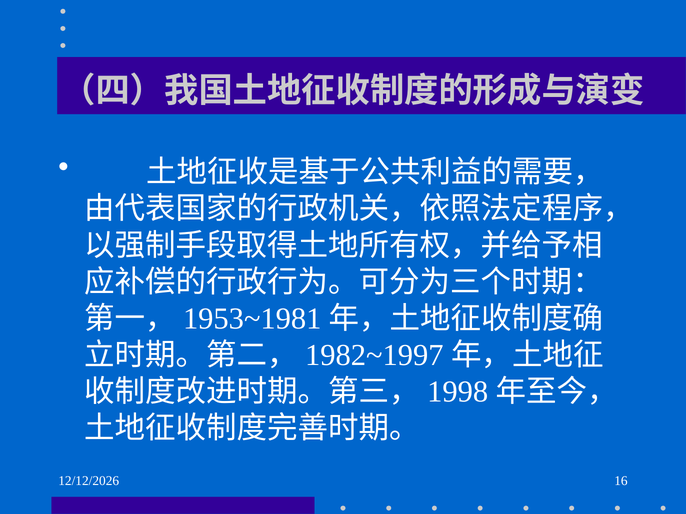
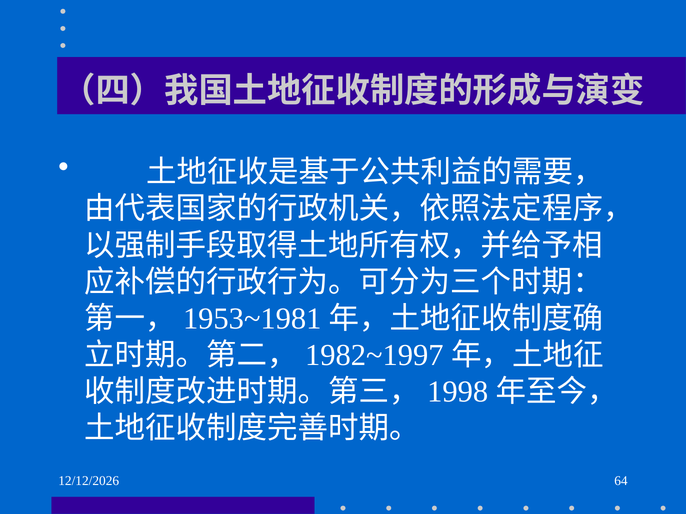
16: 16 -> 64
